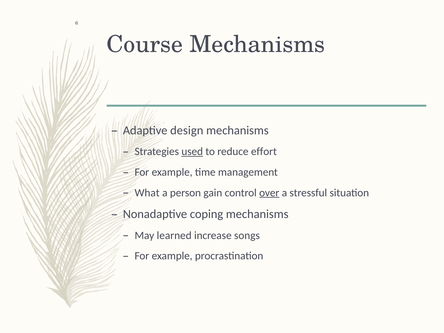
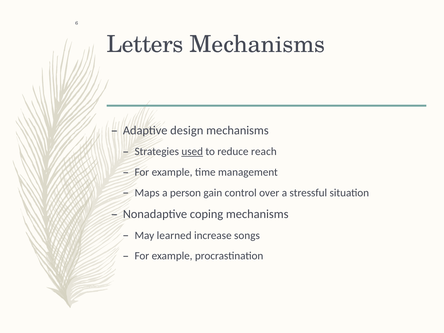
Course: Course -> Letters
effort: effort -> reach
What: What -> Maps
over underline: present -> none
